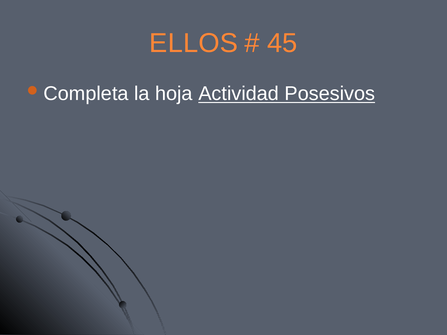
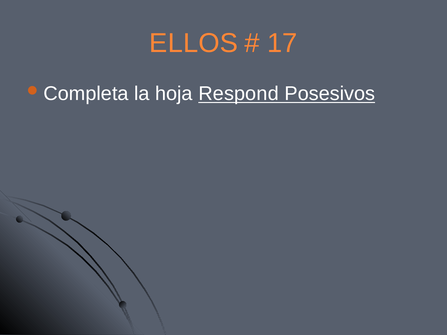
45: 45 -> 17
Actividad: Actividad -> Respond
